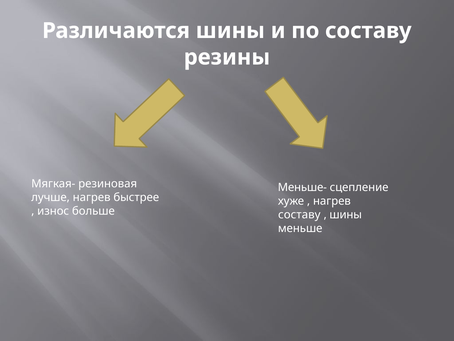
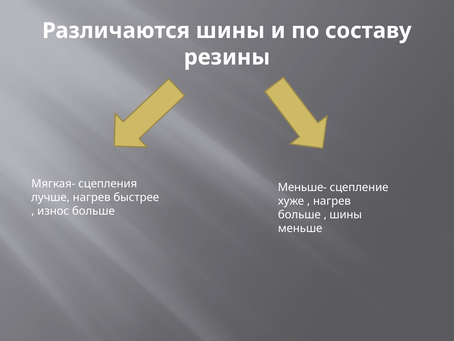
резиновая: резиновая -> сцепления
составу at (299, 214): составу -> больше
